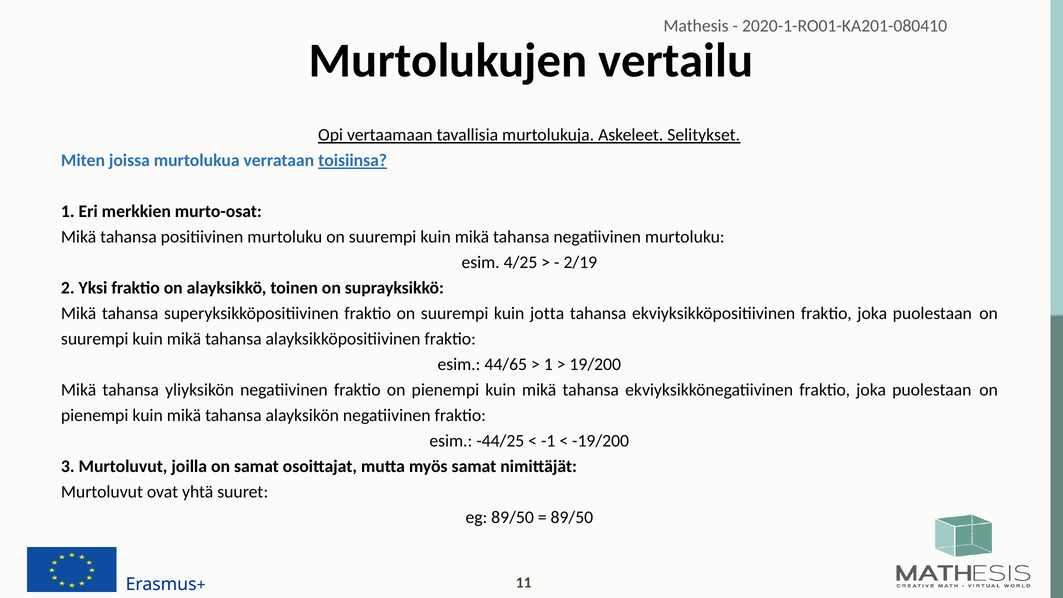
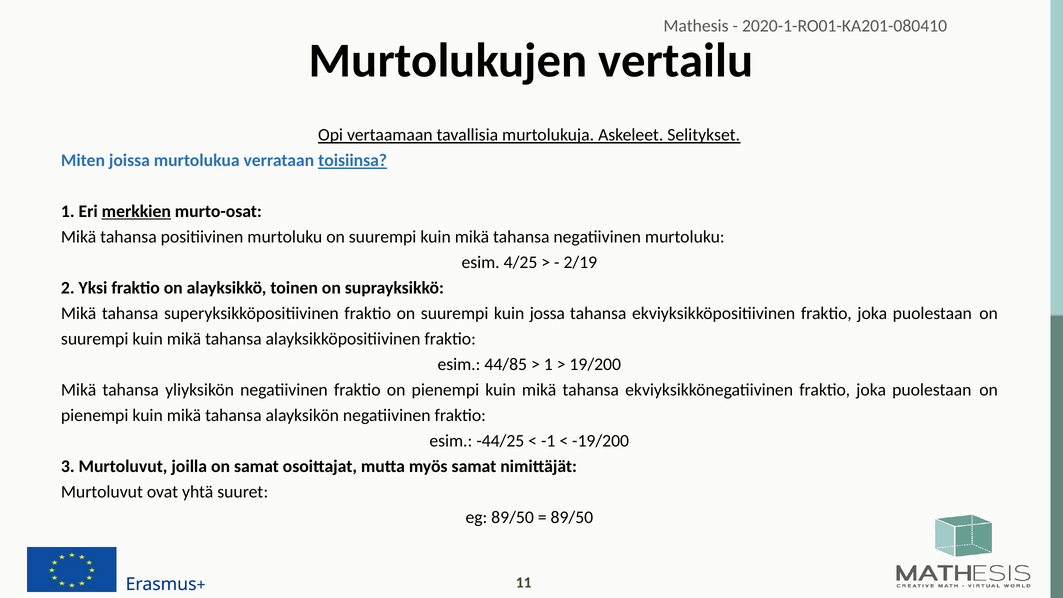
merkkien underline: none -> present
jotta: jotta -> jossa
44/65: 44/65 -> 44/85
